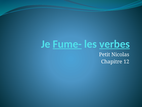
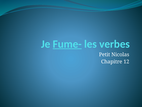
verbes underline: present -> none
